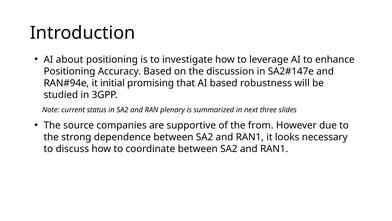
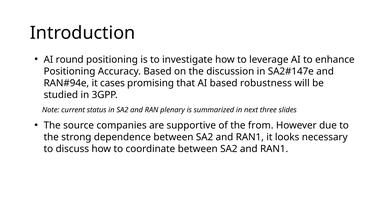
about: about -> round
initial: initial -> cases
